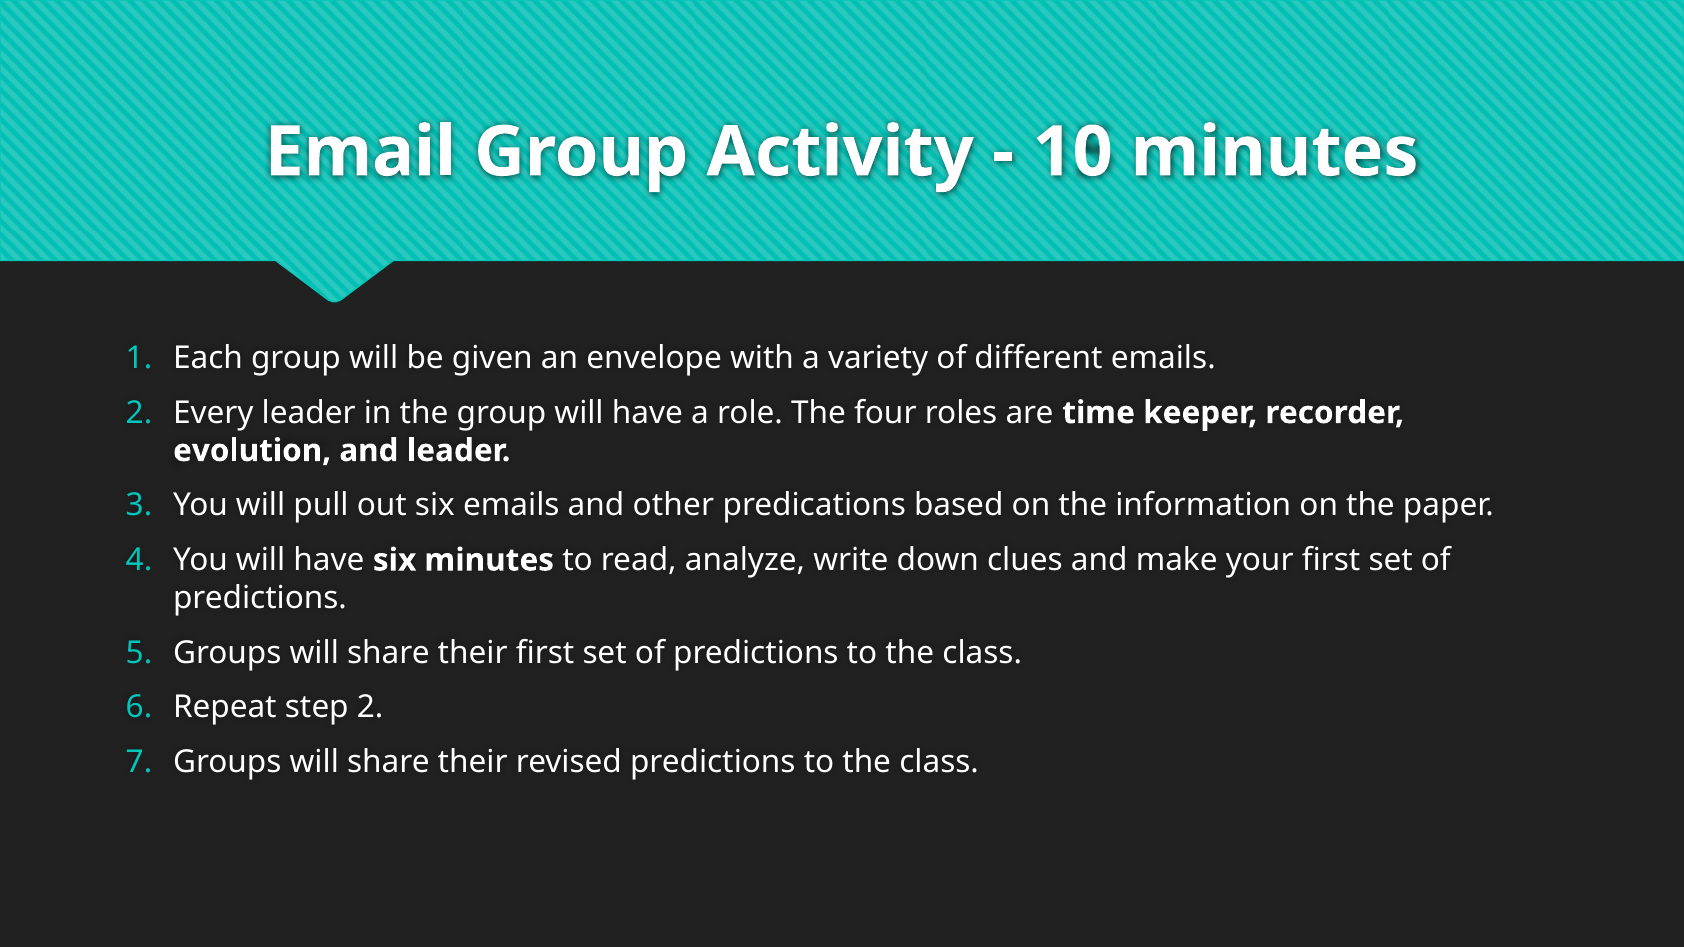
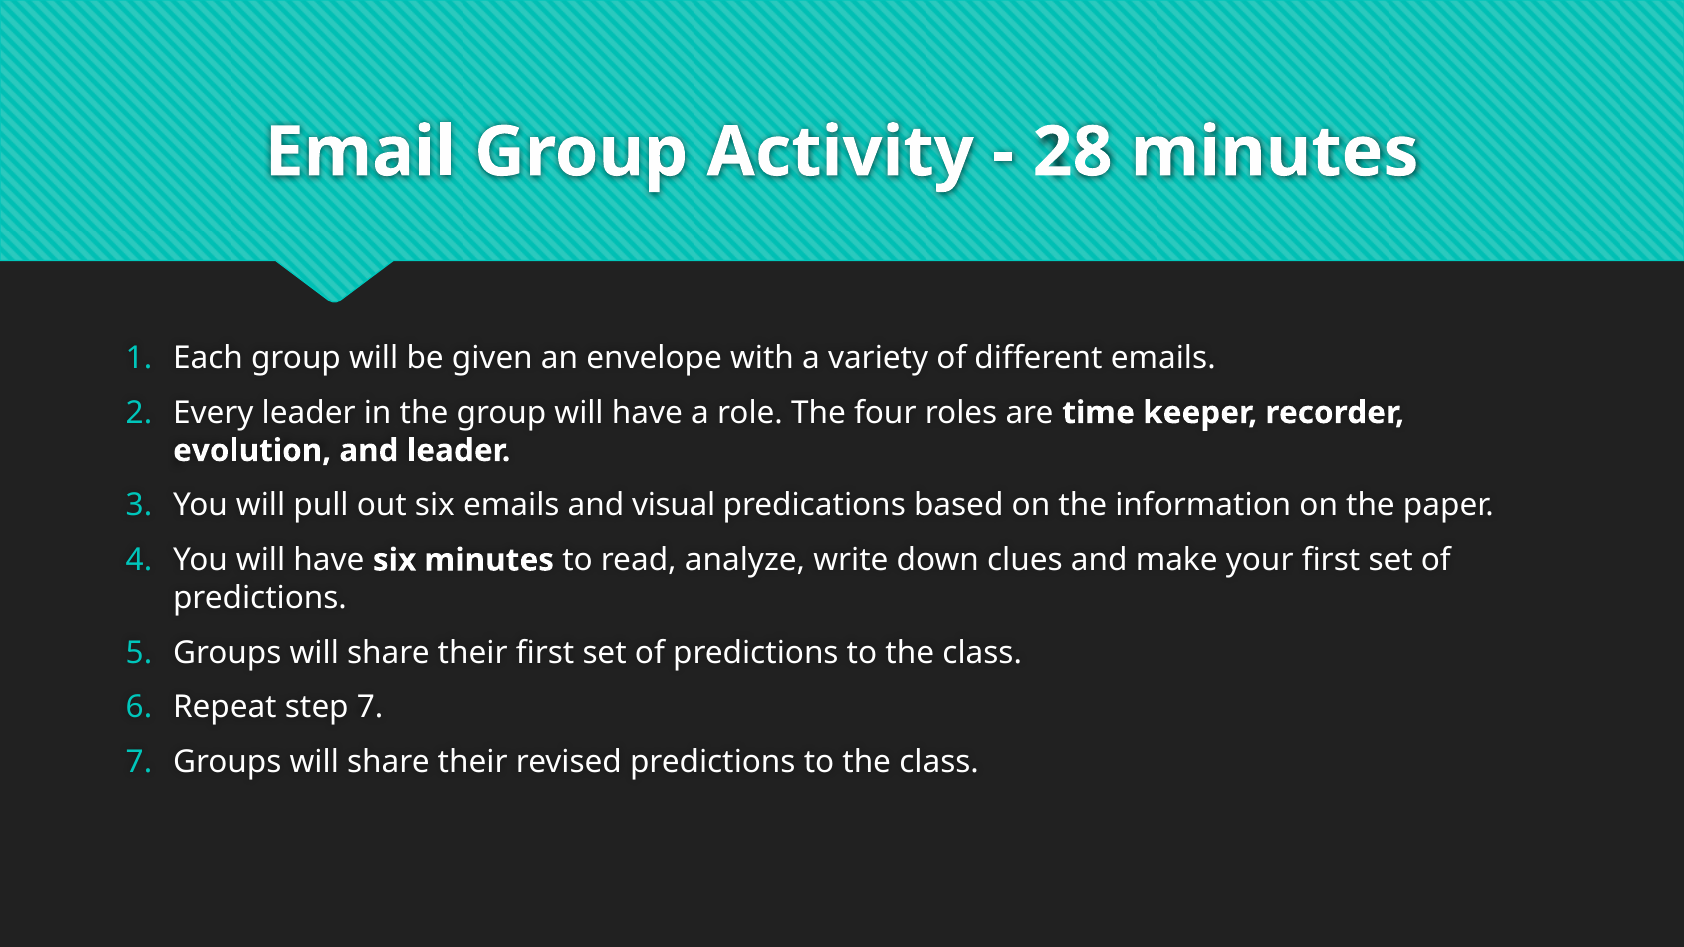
10: 10 -> 28
other: other -> visual
step 2: 2 -> 7
